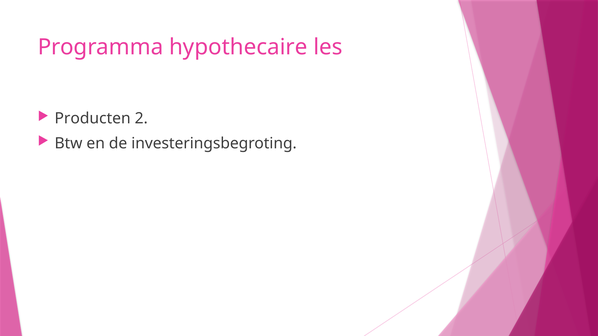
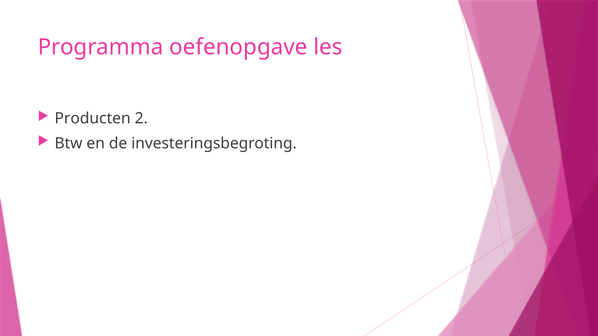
hypothecaire: hypothecaire -> oefenopgave
